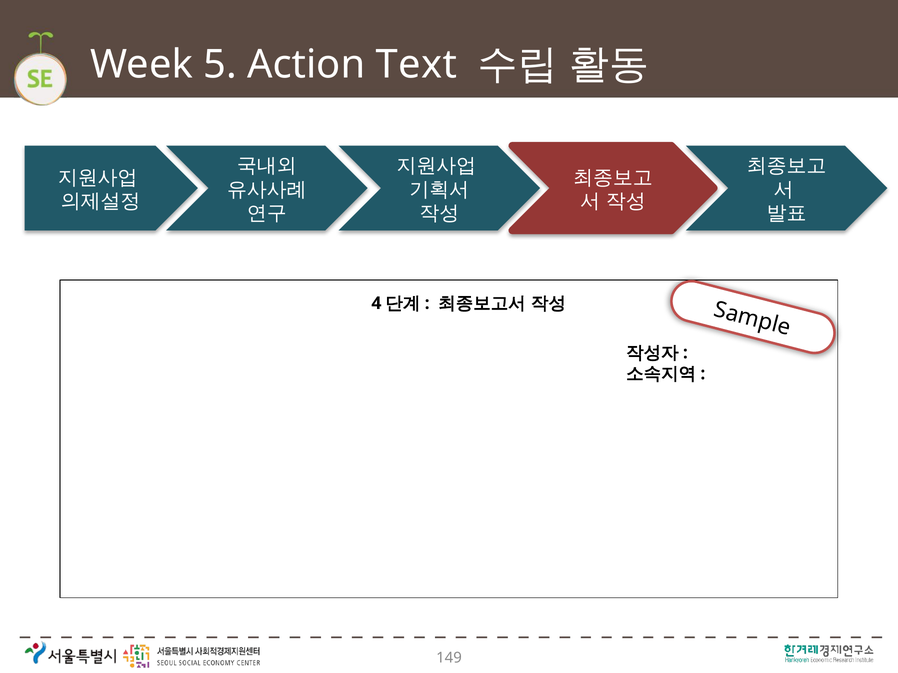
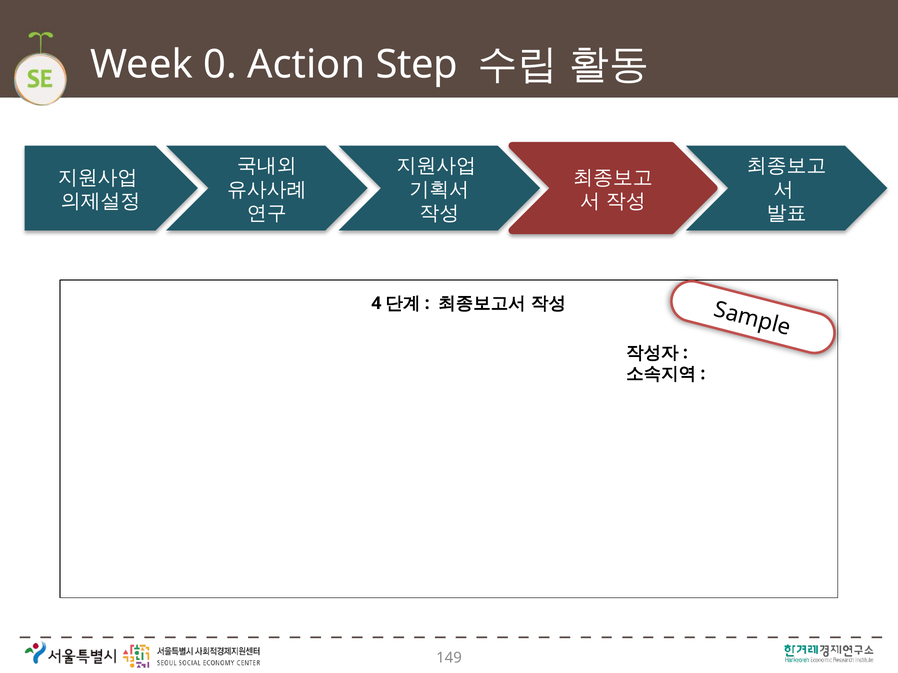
5: 5 -> 0
Text: Text -> Step
